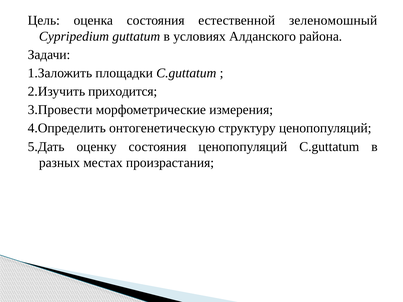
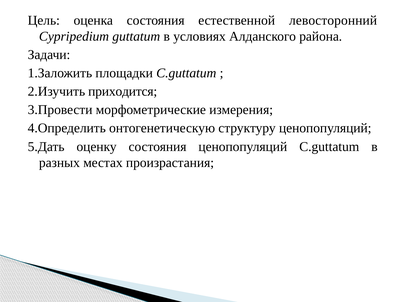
зеленомошный: зеленомошный -> левосторонний
